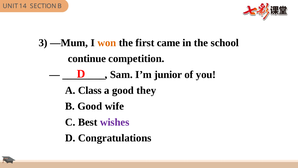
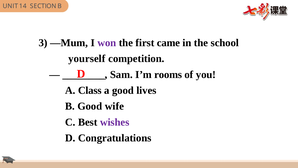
won colour: orange -> purple
continue: continue -> yourself
junior: junior -> rooms
they: they -> lives
